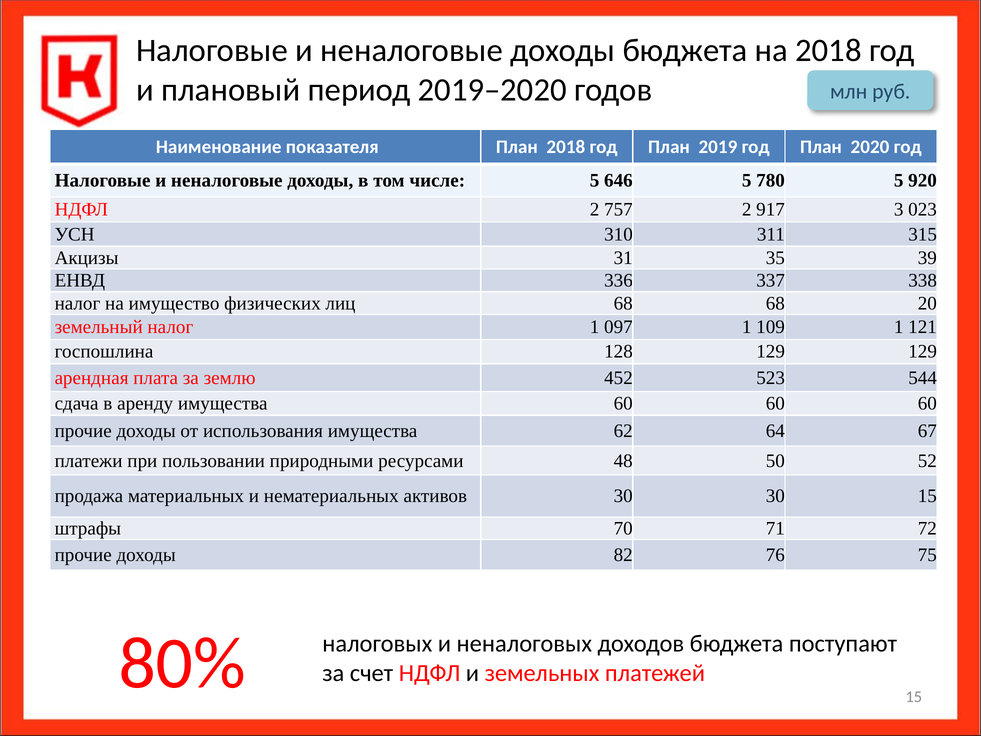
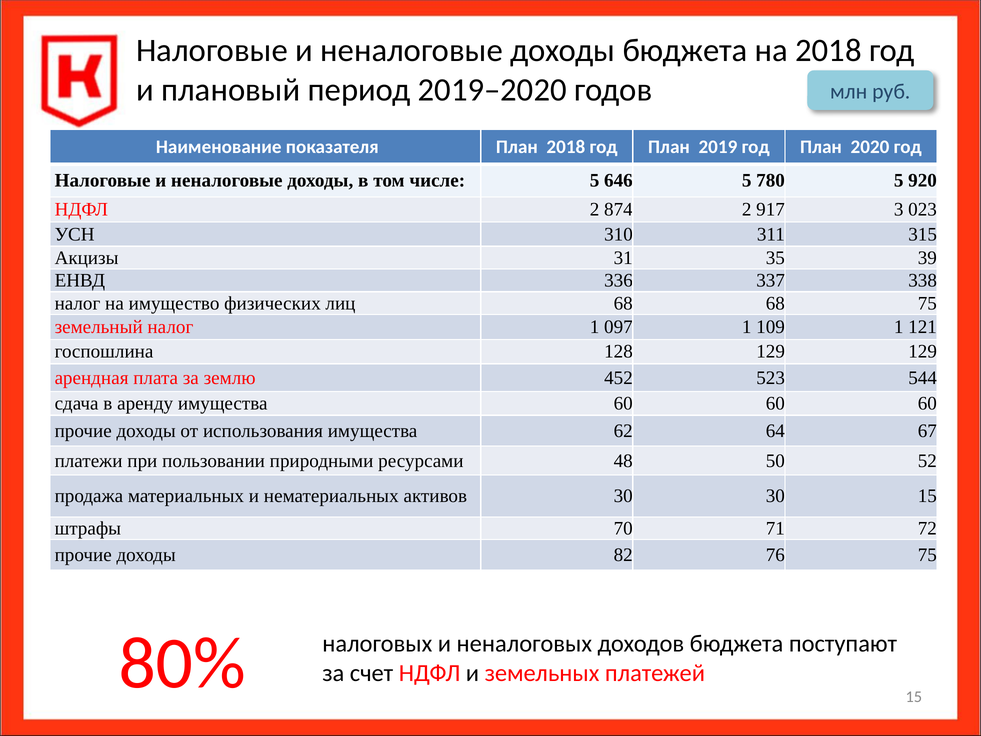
757: 757 -> 874
68 20: 20 -> 75
